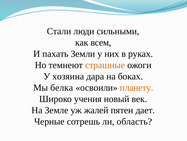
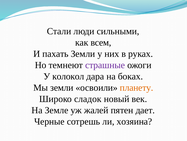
страшные colour: orange -> purple
хозяина: хозяина -> колокол
Мы белка: белка -> земли
учения: учения -> сладок
область: область -> хозяина
